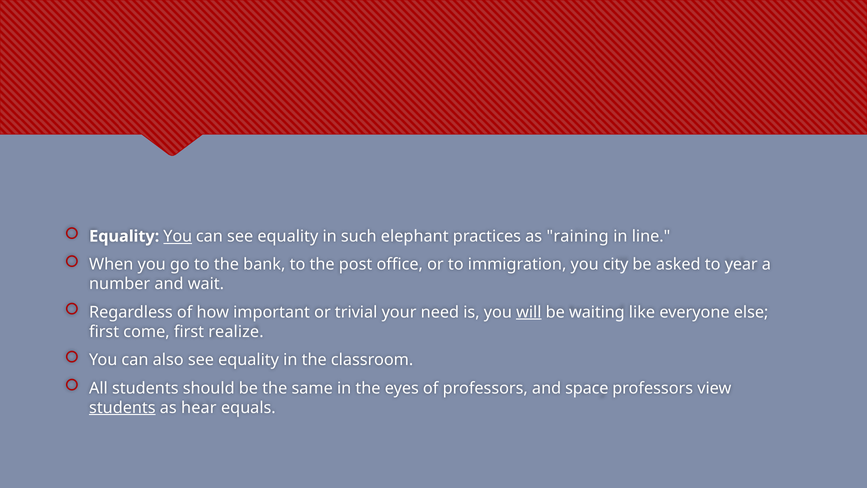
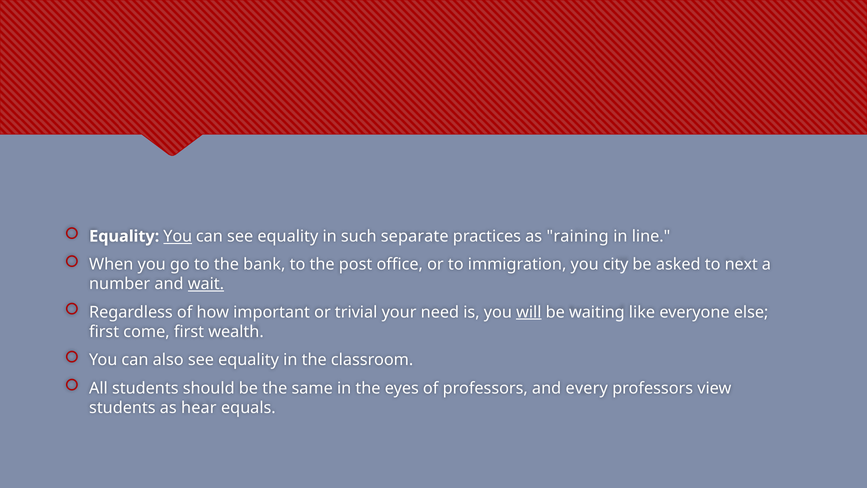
elephant: elephant -> separate
year: year -> next
wait underline: none -> present
realize: realize -> wealth
space: space -> every
students at (122, 407) underline: present -> none
